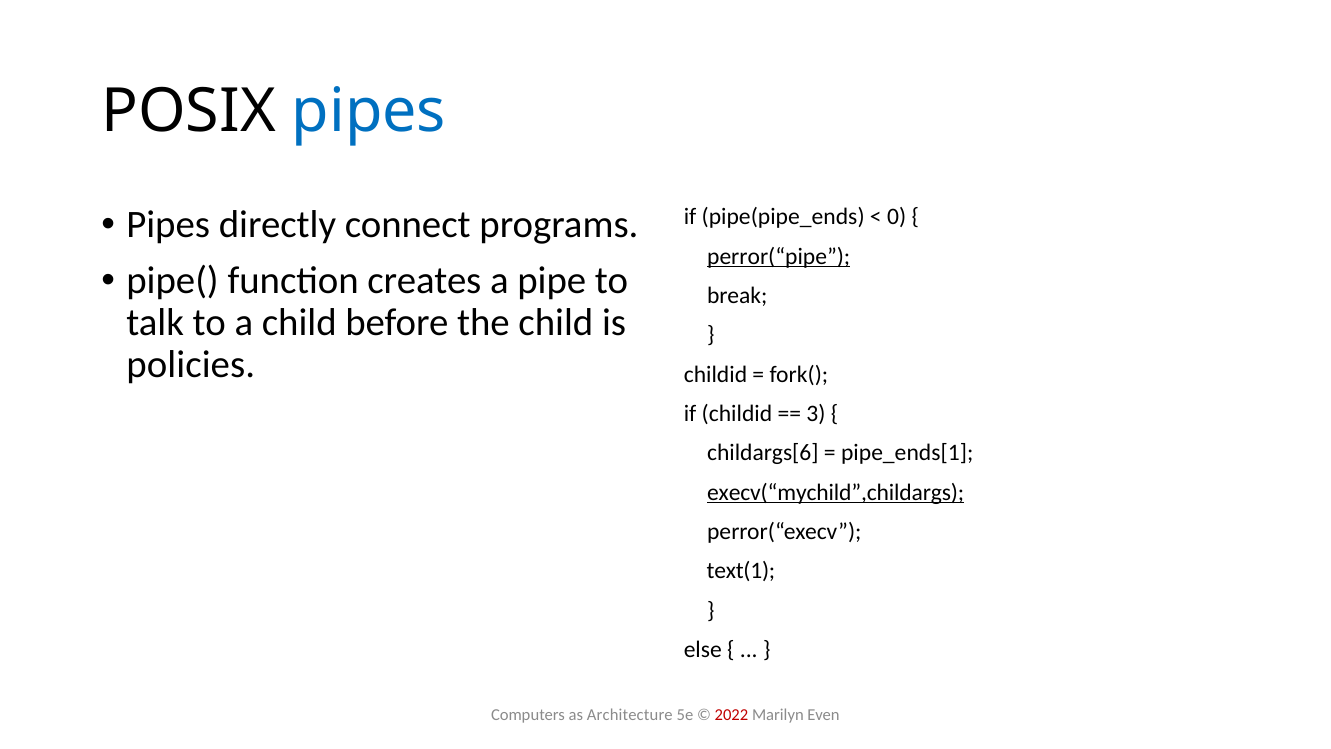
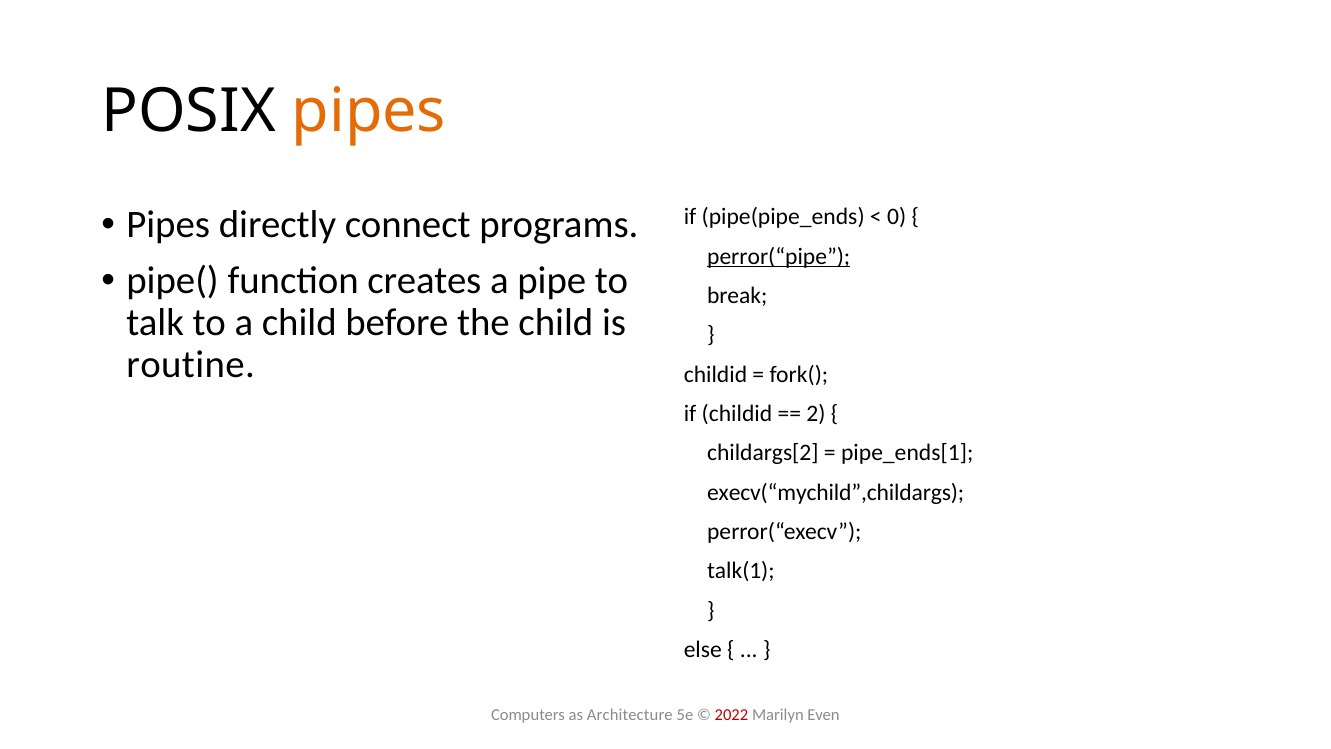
pipes at (369, 112) colour: blue -> orange
policies: policies -> routine
3: 3 -> 2
childargs[6: childargs[6 -> childargs[2
execv(“mychild”,childargs underline: present -> none
text(1: text(1 -> talk(1
